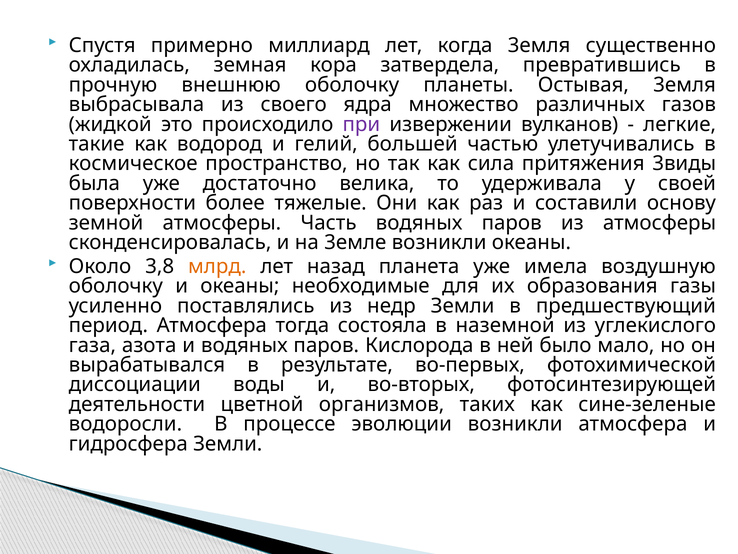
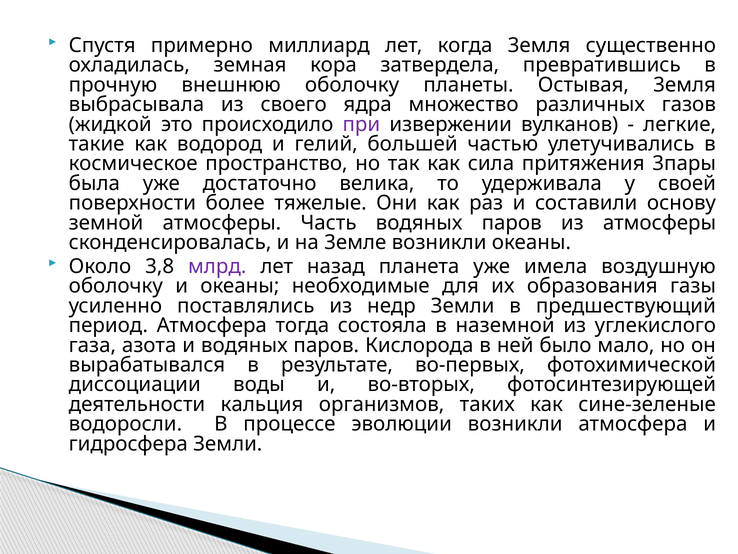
3виды: 3виды -> 3пары
млрд colour: orange -> purple
цветной: цветной -> кальция
